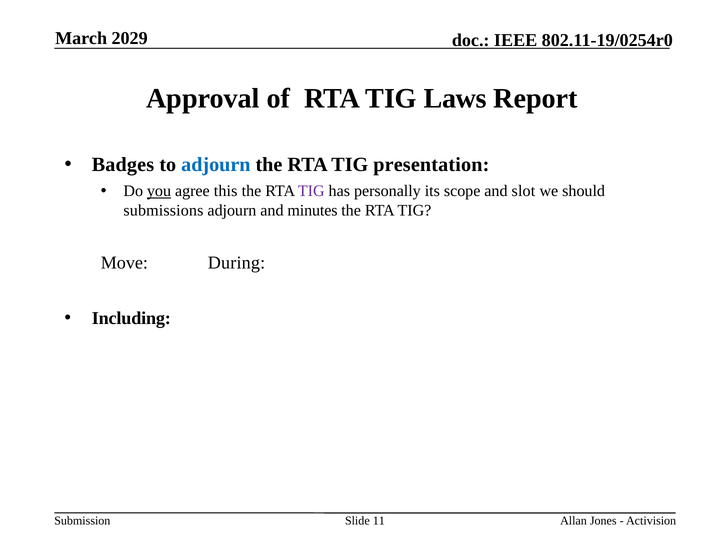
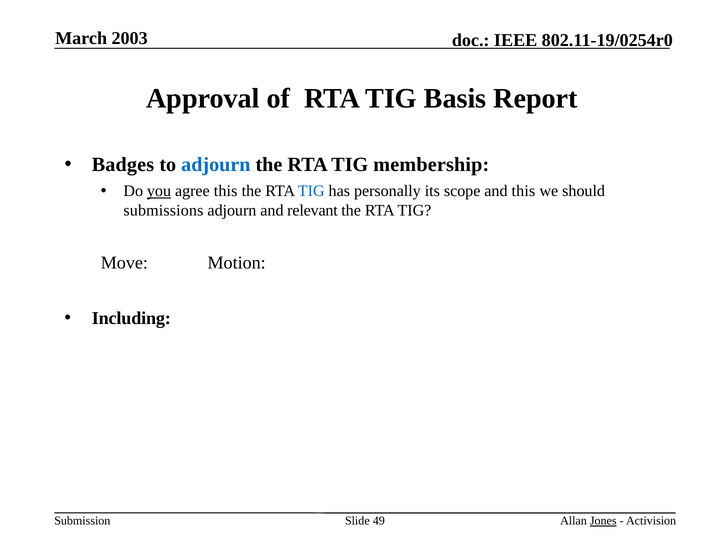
2029: 2029 -> 2003
Laws: Laws -> Basis
presentation: presentation -> membership
TIG at (311, 191) colour: purple -> blue
and slot: slot -> this
minutes: minutes -> relevant
During: During -> Motion
11: 11 -> 49
Jones underline: none -> present
